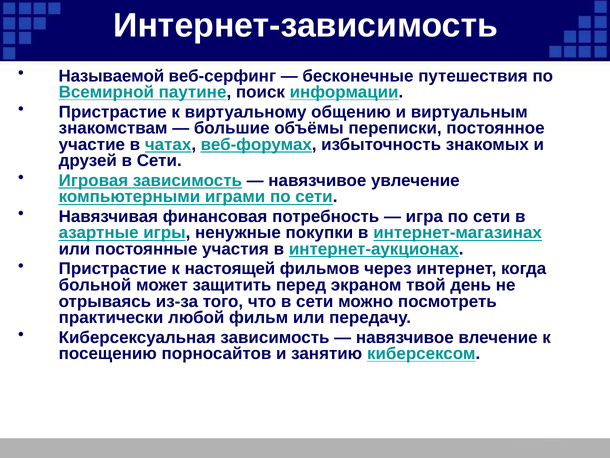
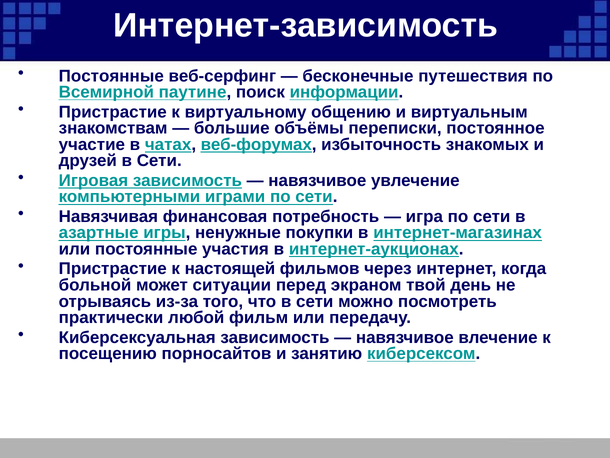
Называемой at (111, 76): Называемой -> Постоянные
защитить: защитить -> ситуации
